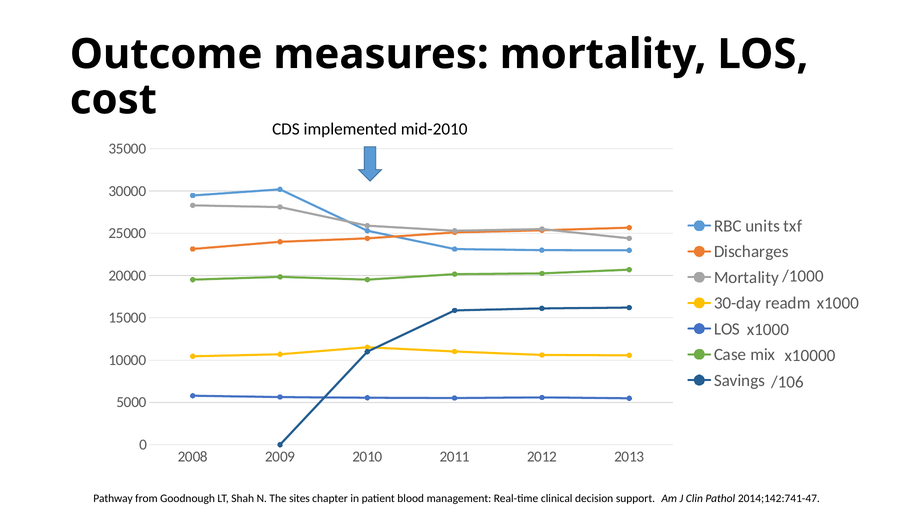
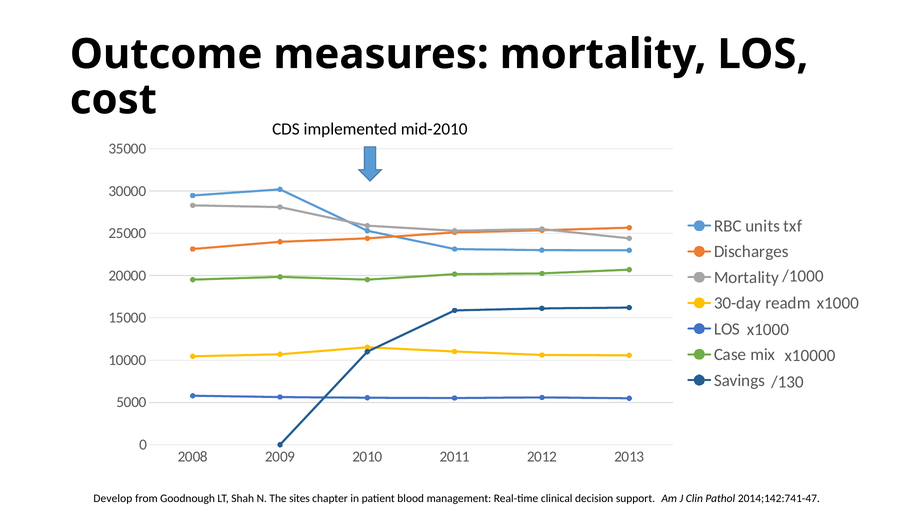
/106: /106 -> /130
Pathway: Pathway -> Develop
